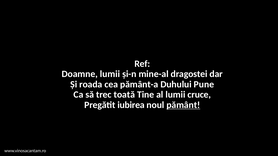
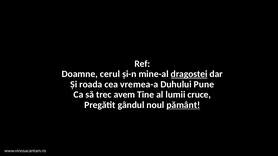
Doamne lumii: lumii -> cerul
dragostei underline: none -> present
pământ-a: pământ-a -> vremea-a
toată: toată -> avem
iubirea: iubirea -> gândul
